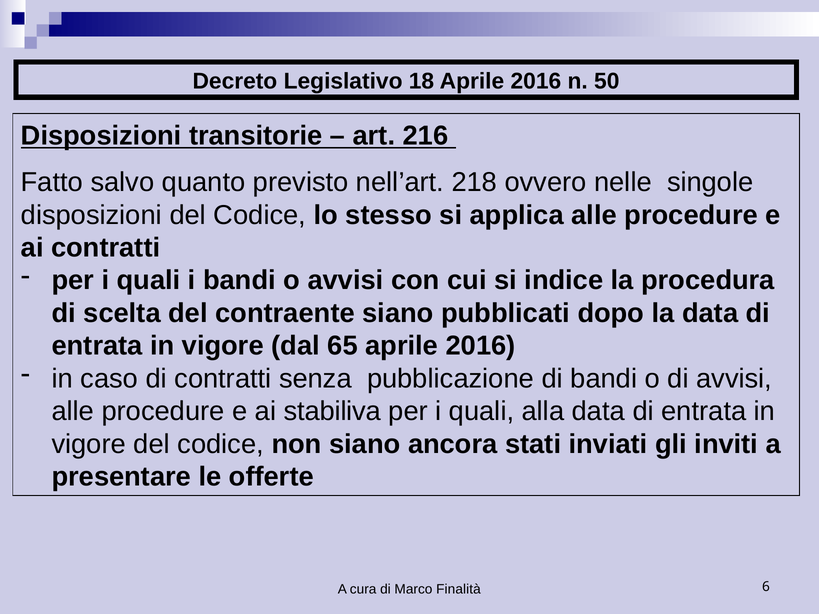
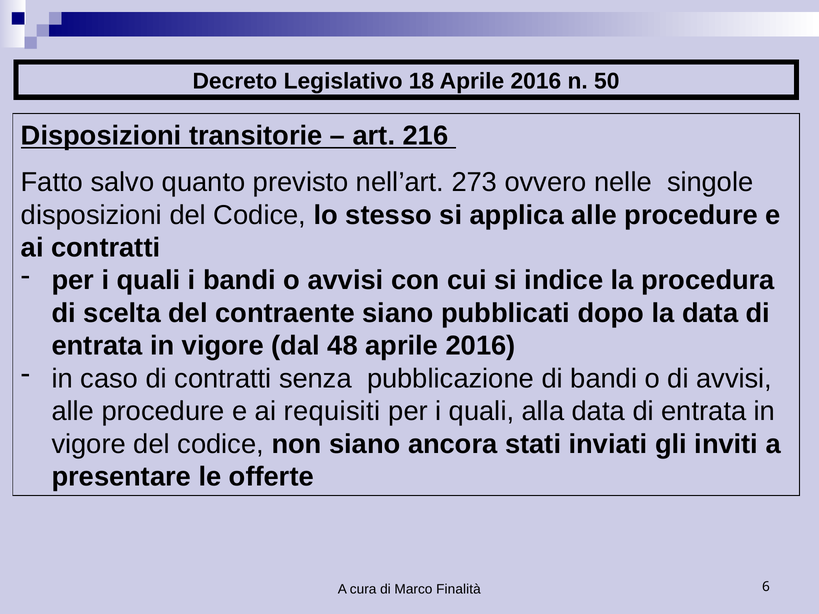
218: 218 -> 273
65: 65 -> 48
stabiliva: stabiliva -> requisiti
